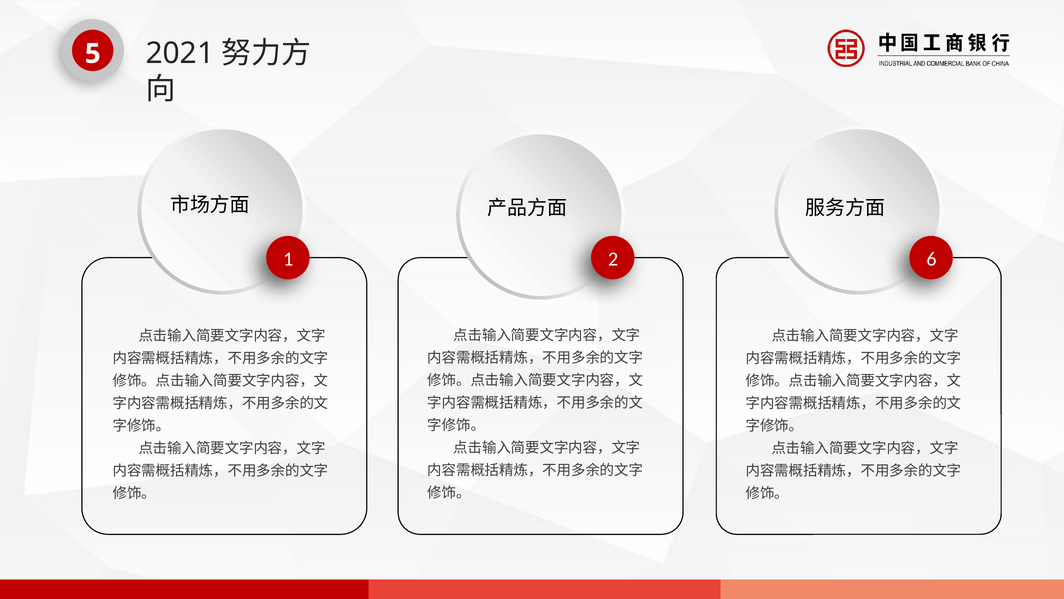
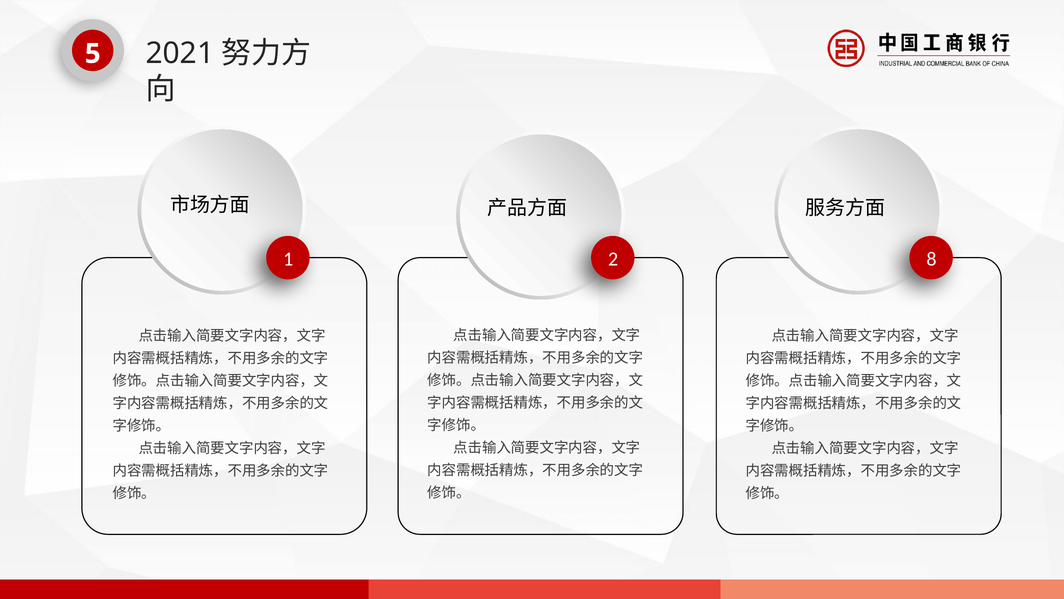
6: 6 -> 8
